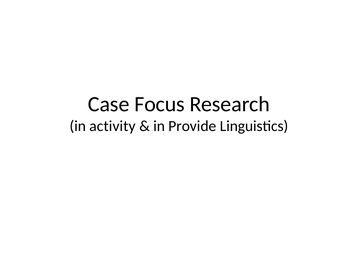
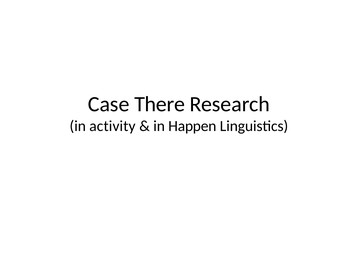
Focus: Focus -> There
Provide: Provide -> Happen
